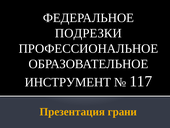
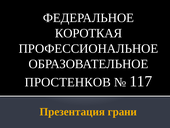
ПОДРЕЗКИ: ПОДРЕЗКИ -> КОРОТКАЯ
ИНСТРУМЕНТ: ИНСТРУМЕНТ -> ПРОСТЕНКОВ
